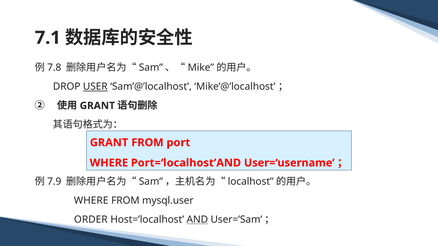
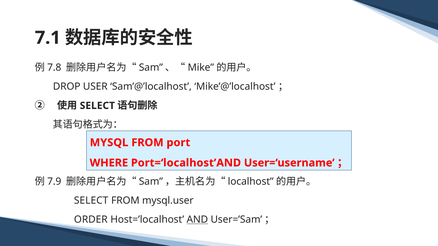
USER underline: present -> none
GRANT at (97, 106): GRANT -> SELECT
GRANT at (109, 143): GRANT -> MYSQL
WHERE at (91, 201): WHERE -> SELECT
